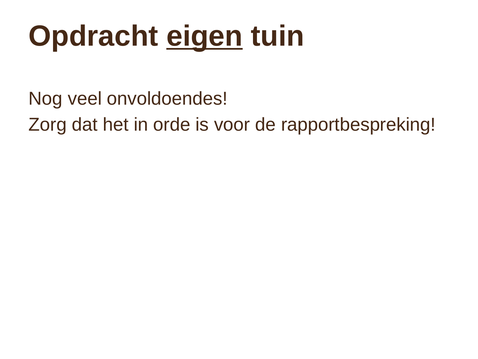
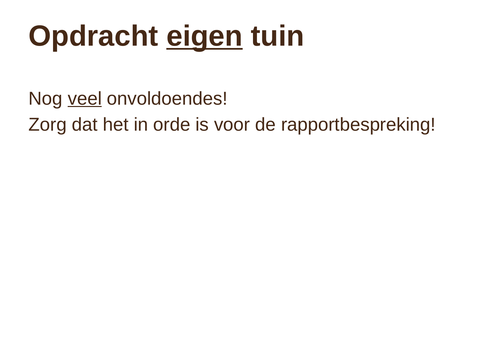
veel underline: none -> present
